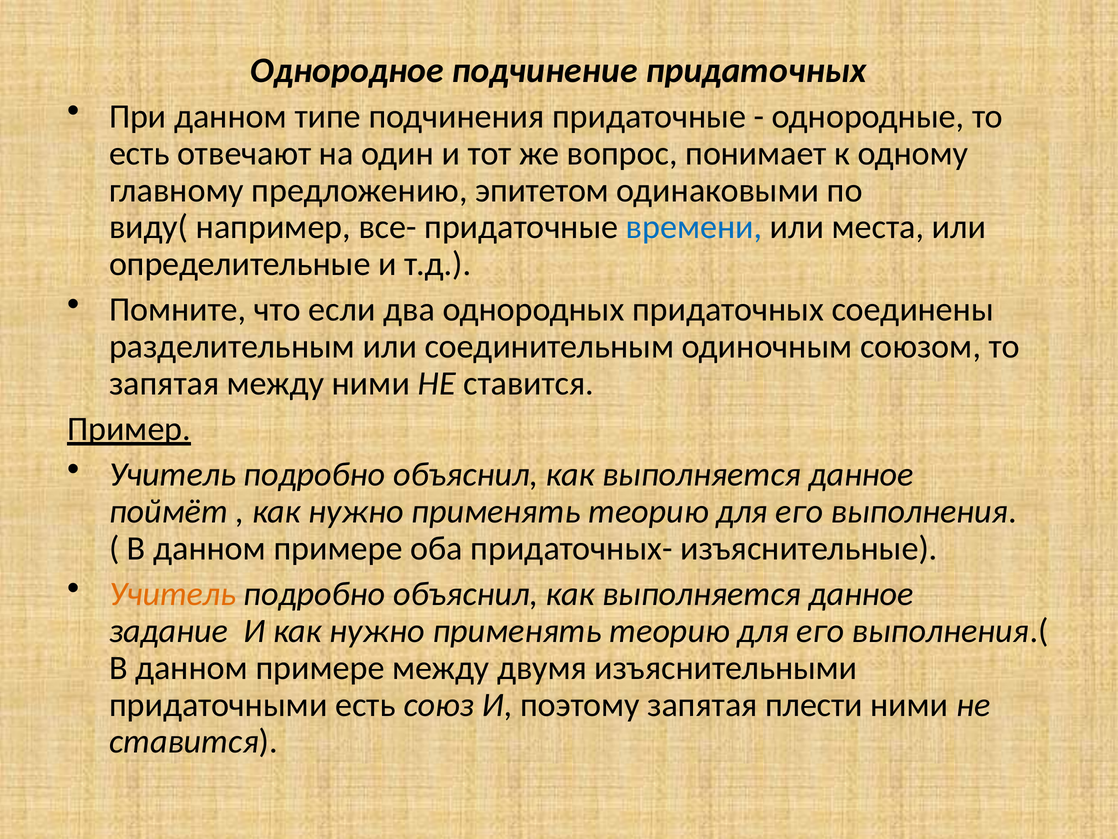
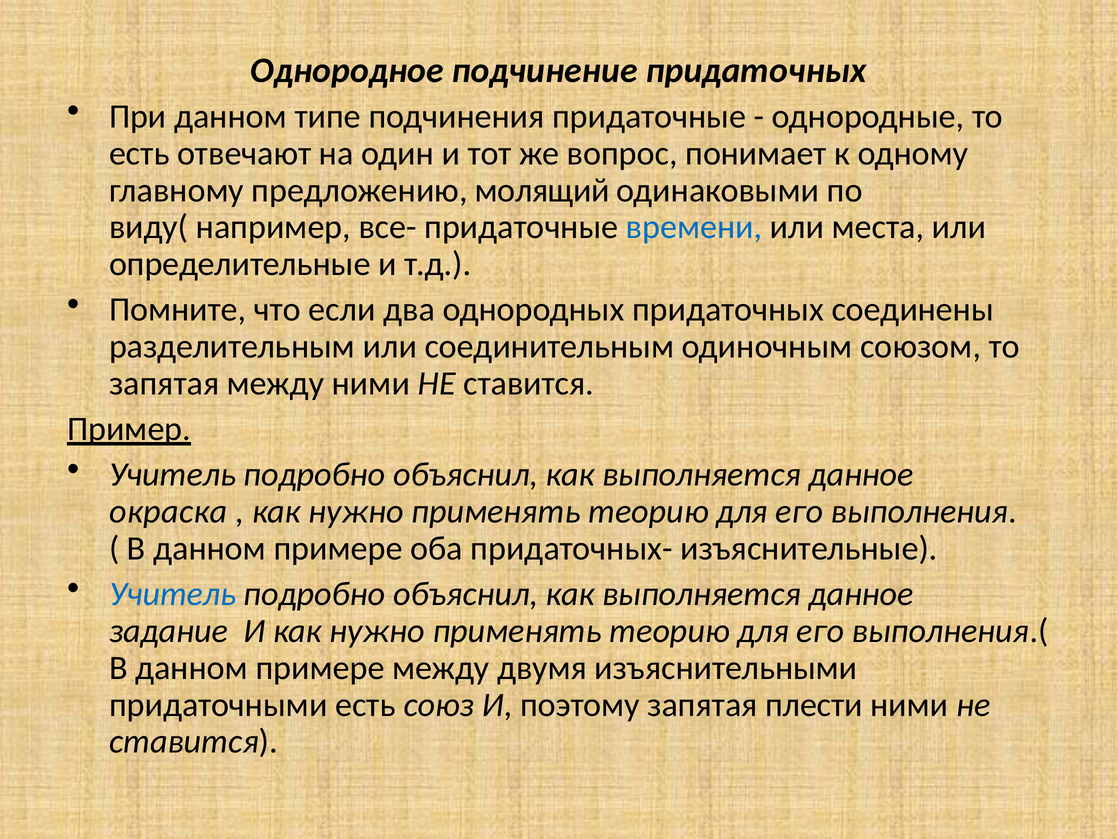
эпитетом: эпитетом -> молящий
поймёт: поймёт -> окраска
Учитель at (173, 594) colour: orange -> blue
